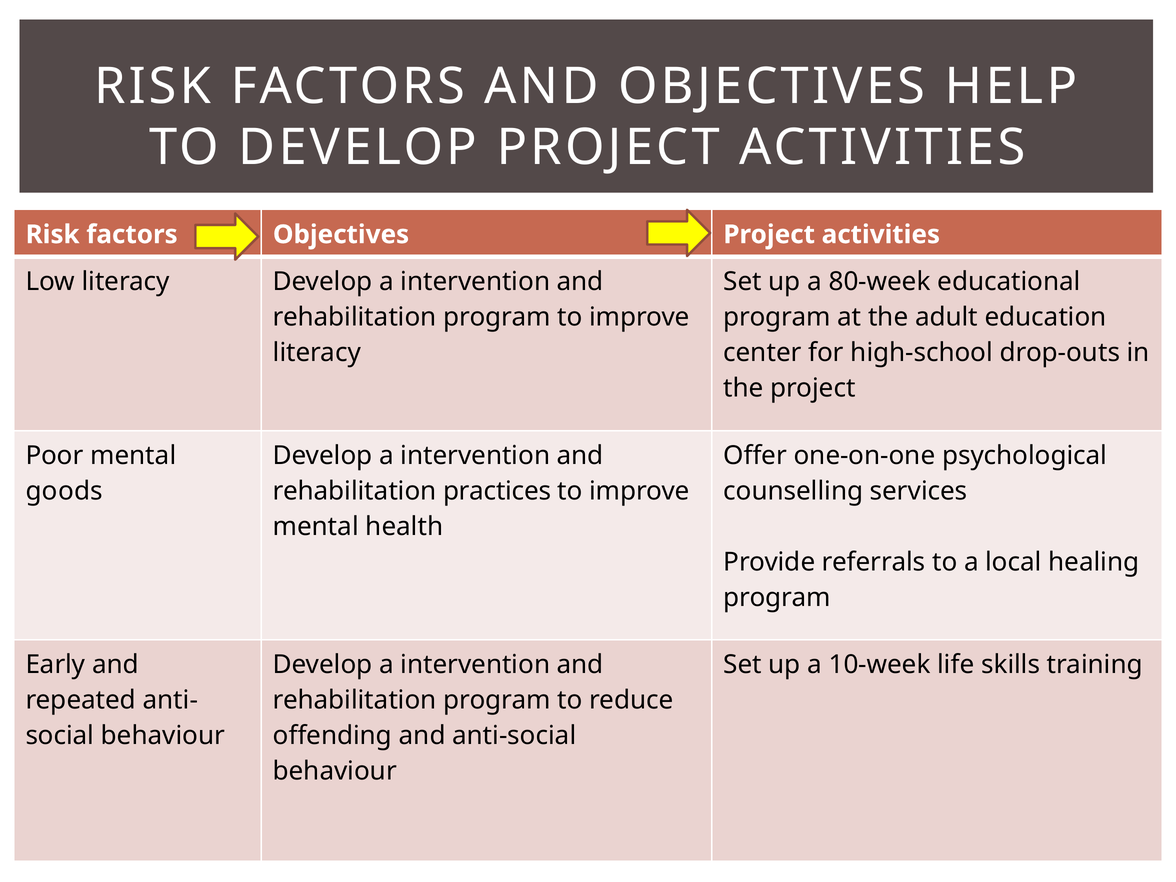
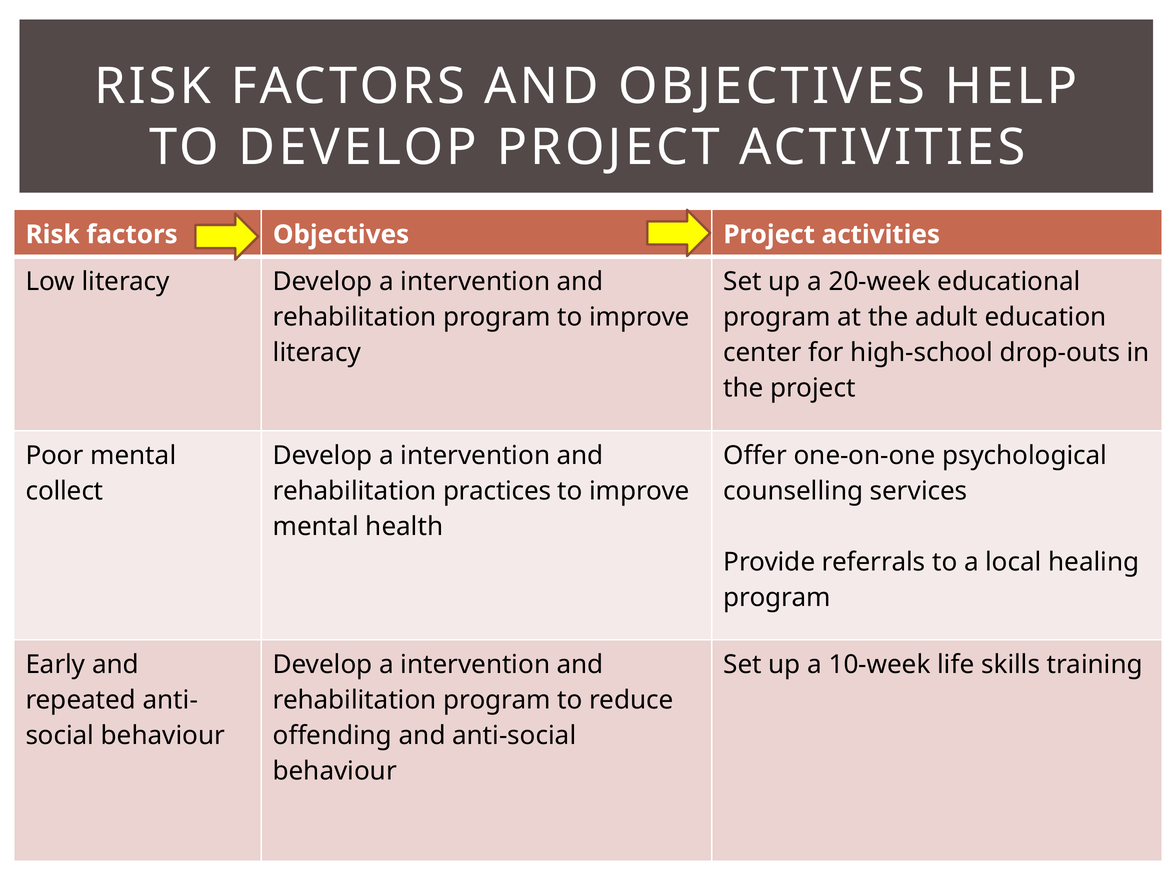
80-week: 80-week -> 20-week
goods: goods -> collect
